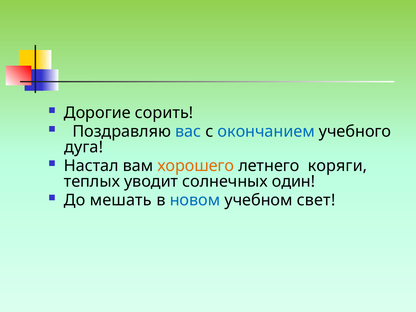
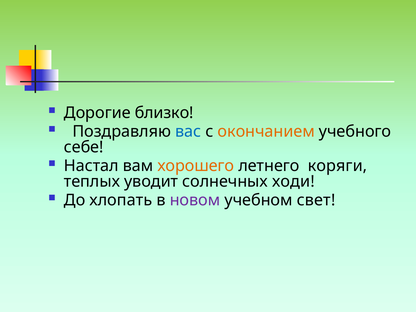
сорить: сорить -> близко
окончанием colour: blue -> orange
дуга: дуга -> себе
один: один -> ходи
мешать: мешать -> хлопать
новом colour: blue -> purple
